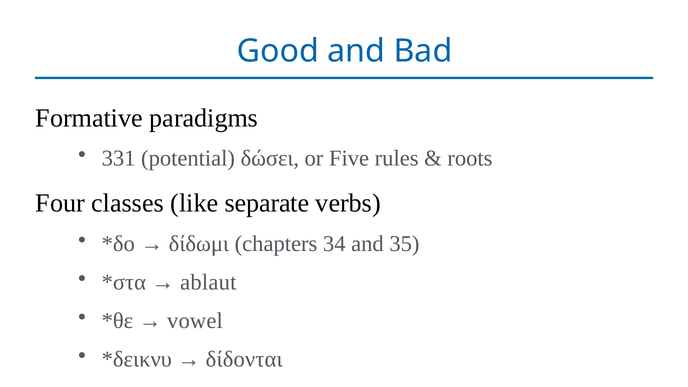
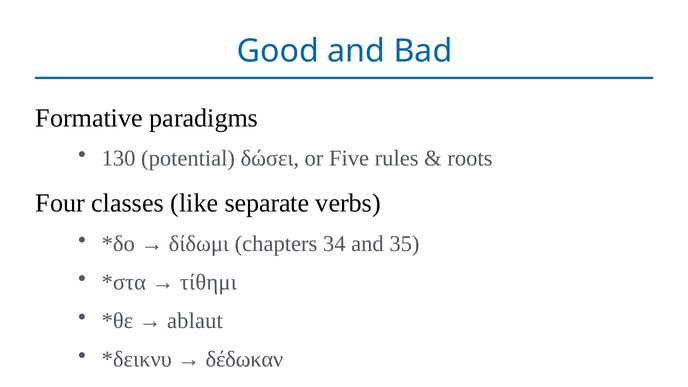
331: 331 -> 130
ablaut: ablaut -> τίθημι
vowel: vowel -> ablaut
δίδονται: δίδονται -> δέδωκαν
